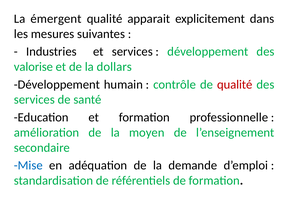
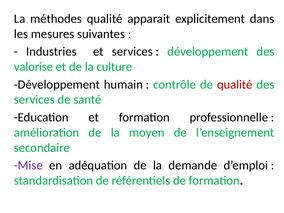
émergent: émergent -> méthodes
dollars: dollars -> culture
Mise colour: blue -> purple
